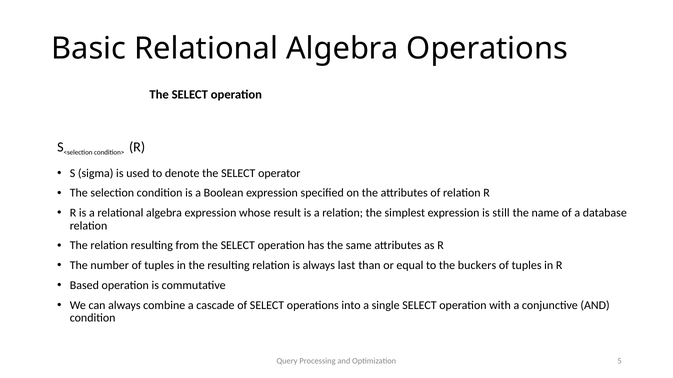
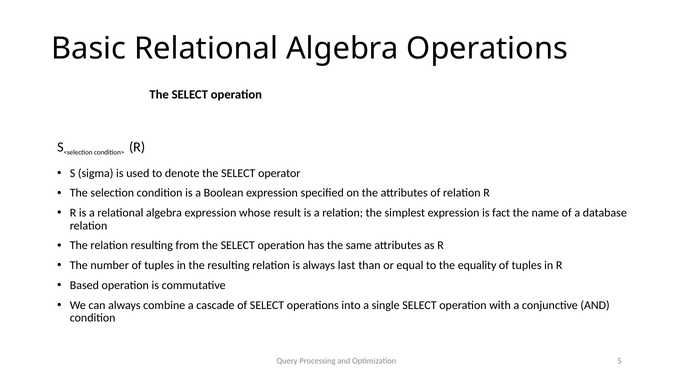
still: still -> fact
buckers: buckers -> equality
